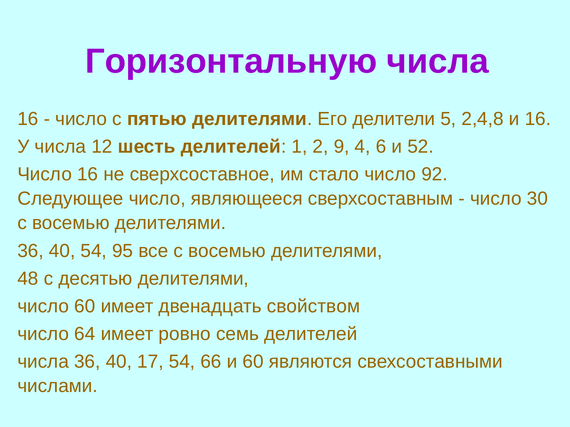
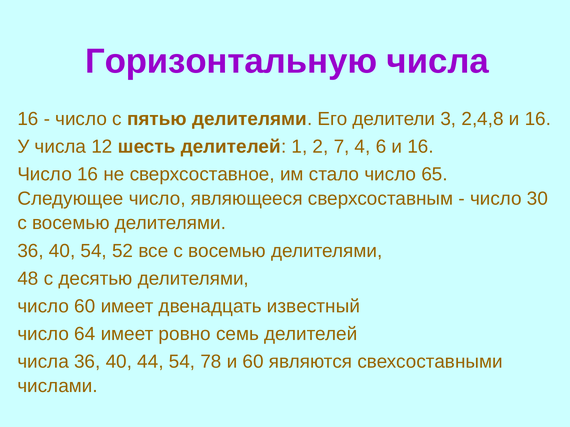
5: 5 -> 3
9: 9 -> 7
6 и 52: 52 -> 16
92: 92 -> 65
95: 95 -> 52
свойством: свойством -> известный
17: 17 -> 44
66: 66 -> 78
